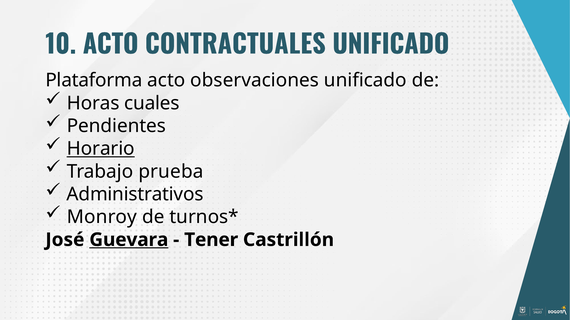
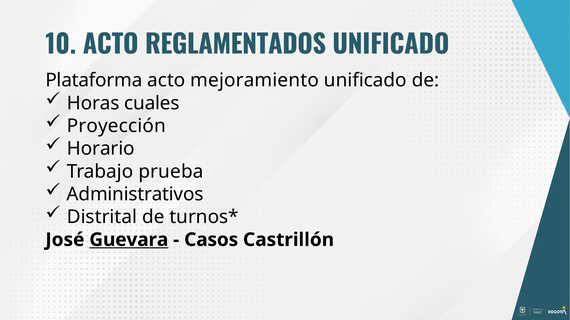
CONTRACTUALES: CONTRACTUALES -> REGLAMENTADOS
observaciones: observaciones -> mejoramiento
Pendientes: Pendientes -> Proyección
Horario underline: present -> none
Monroy: Monroy -> Distrital
Tener: Tener -> Casos
